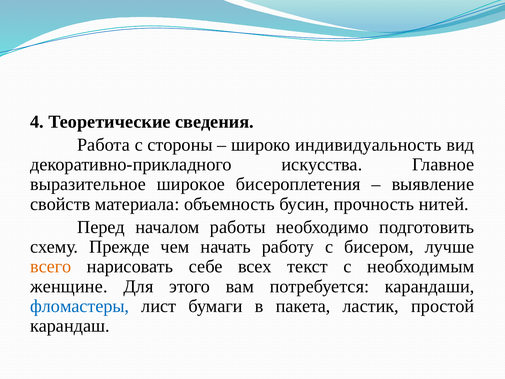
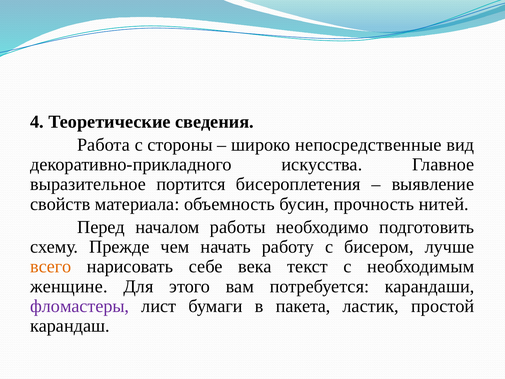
индивидуальность: индивидуальность -> непосредственные
широкое: широкое -> портится
всех: всех -> века
фломастеры colour: blue -> purple
